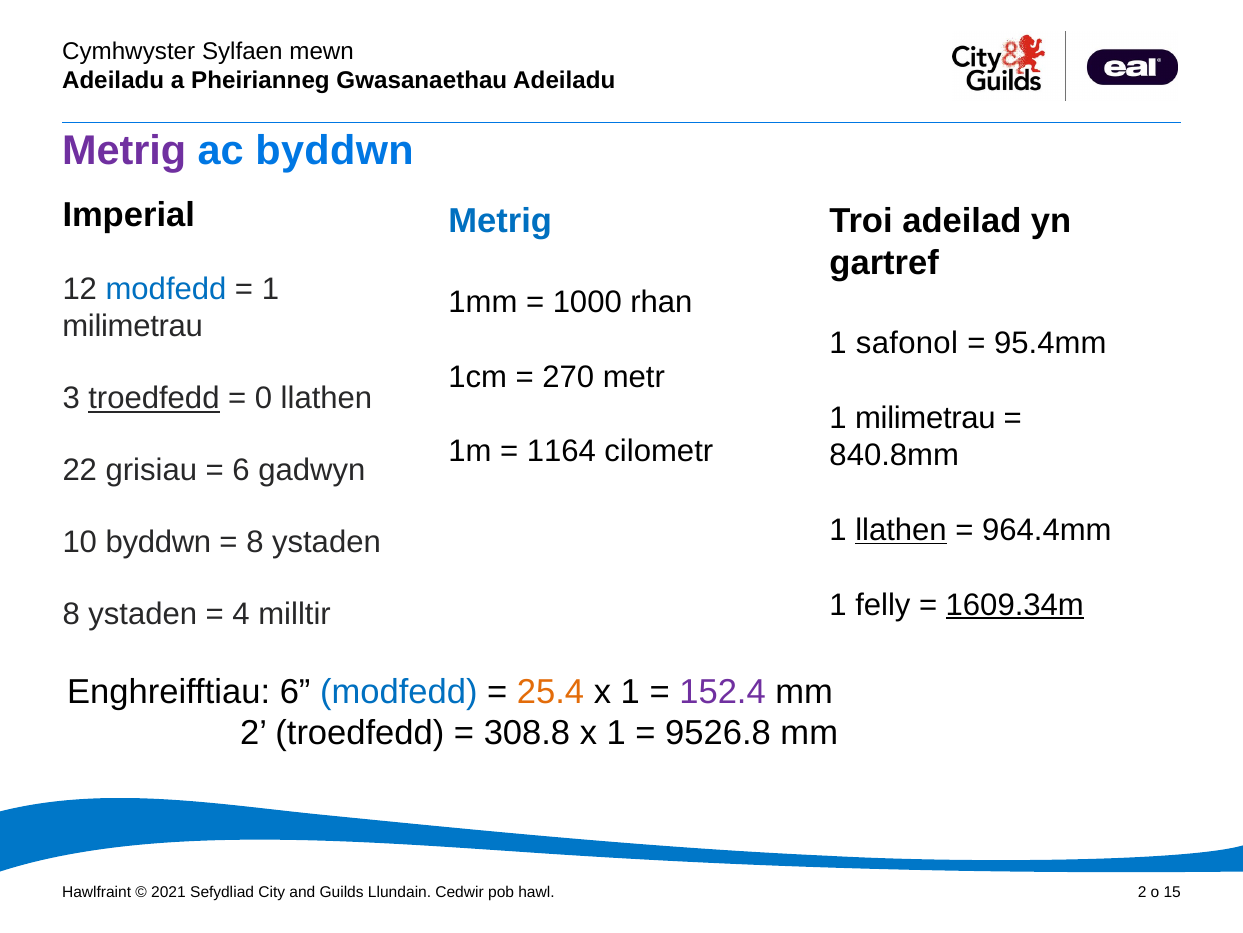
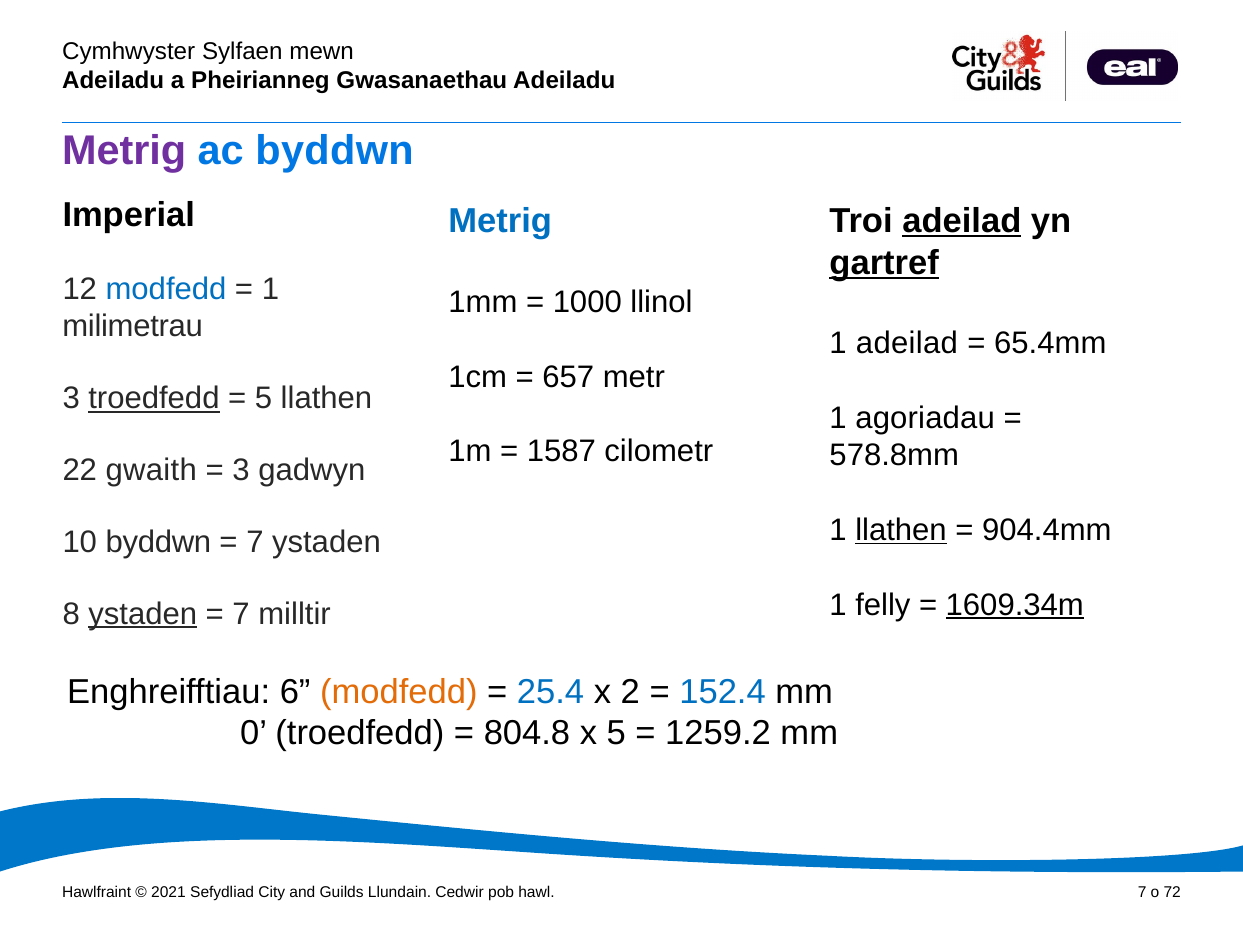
adeilad at (962, 221) underline: none -> present
gartref underline: none -> present
rhan: rhan -> llinol
1 safonol: safonol -> adeilad
95.4mm: 95.4mm -> 65.4mm
270: 270 -> 657
0 at (263, 398): 0 -> 5
milimetrau at (925, 418): milimetrau -> agoriadau
1164: 1164 -> 1587
840.8mm: 840.8mm -> 578.8mm
grisiau: grisiau -> gwaith
6 at (241, 470): 6 -> 3
964.4mm: 964.4mm -> 904.4mm
8 at (255, 542): 8 -> 7
ystaden at (143, 613) underline: none -> present
4 at (241, 613): 4 -> 7
modfedd at (399, 691) colour: blue -> orange
25.4 colour: orange -> blue
1 at (630, 691): 1 -> 2
152.4 colour: purple -> blue
2 at (254, 733): 2 -> 0
308.8: 308.8 -> 804.8
1 at (616, 733): 1 -> 5
9526.8: 9526.8 -> 1259.2
2 at (1142, 891): 2 -> 7
15: 15 -> 72
